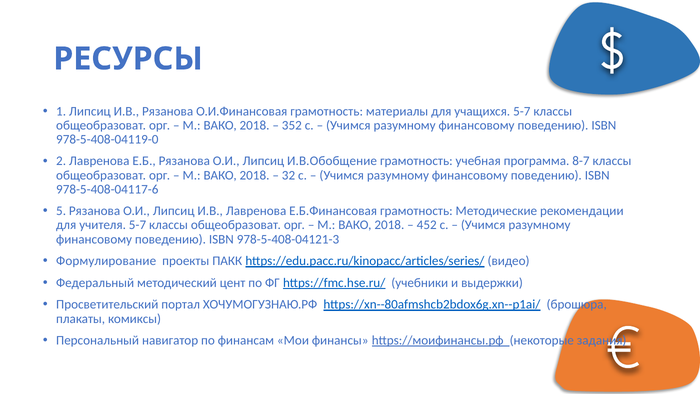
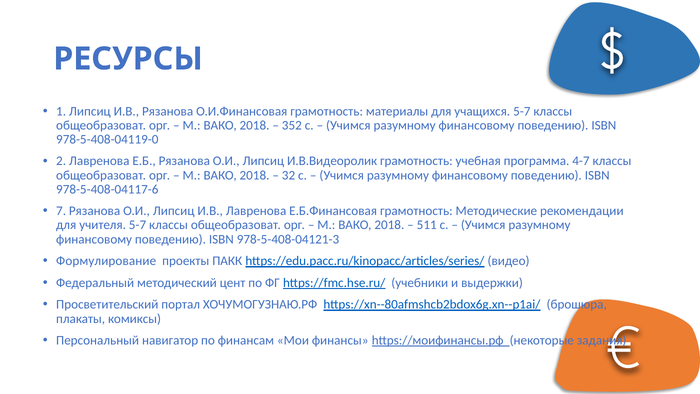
И.В.Обобщение: И.В.Обобщение -> И.В.Видеоролик
8-7: 8-7 -> 4-7
5: 5 -> 7
452: 452 -> 511
